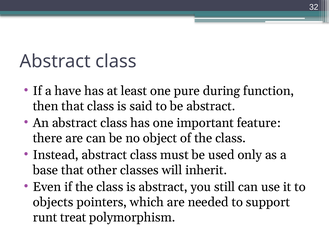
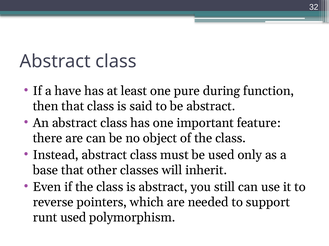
objects: objects -> reverse
runt treat: treat -> used
